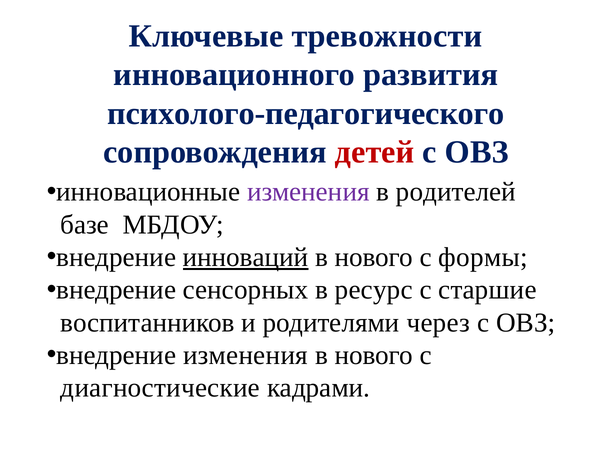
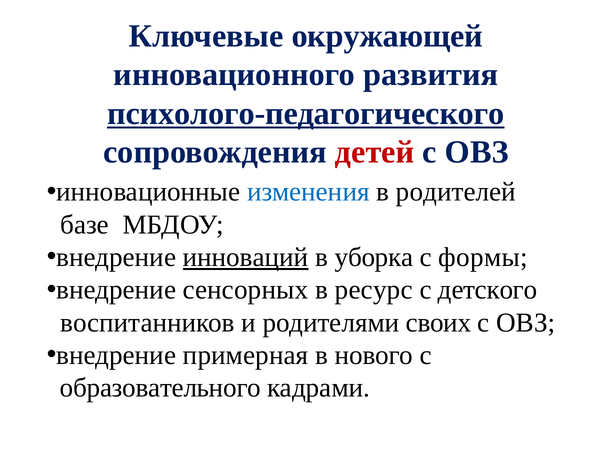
тревожности: тревожности -> окружающей
психолого-педагогического underline: none -> present
изменения at (308, 192) colour: purple -> blue
нового at (374, 257): нового -> уборка
старшие: старшие -> детского
через: через -> своих
внедрение изменения: изменения -> примерная
диагностические: диагностические -> образовательного
